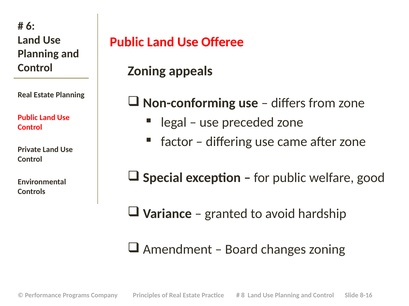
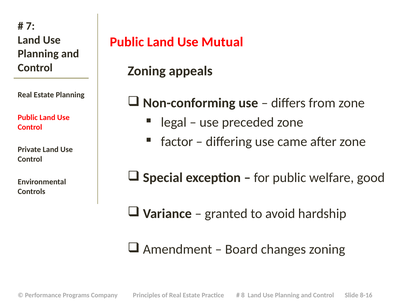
6: 6 -> 7
Offeree: Offeree -> Mutual
